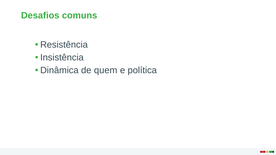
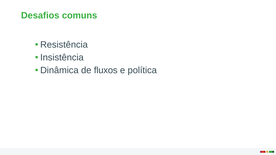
quem: quem -> fluxos
